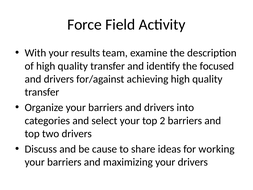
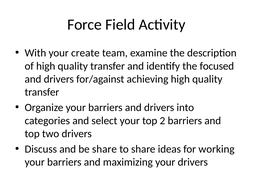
results: results -> create
be cause: cause -> share
